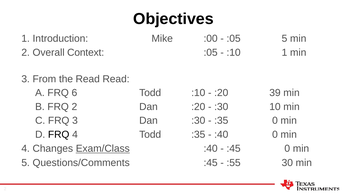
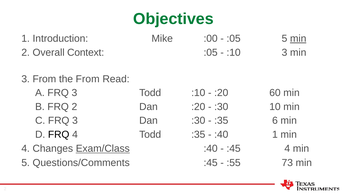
Objectives colour: black -> green
min at (298, 39) underline: none -> present
:10 1: 1 -> 3
the Read: Read -> From
A FRQ 6: 6 -> 3
39: 39 -> 60
:35 0: 0 -> 6
:40 0: 0 -> 1
:45 0: 0 -> 4
30: 30 -> 73
